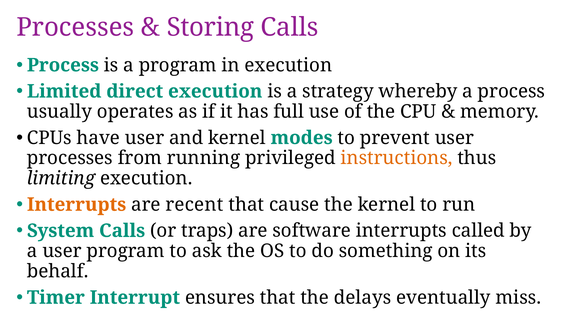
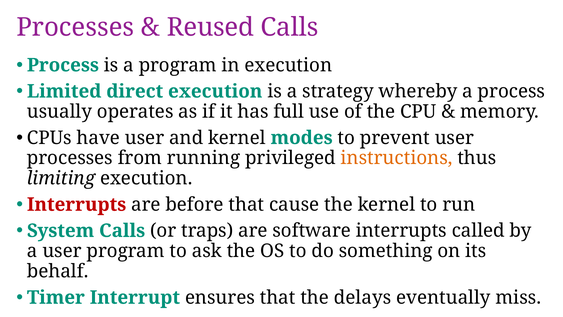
Storing: Storing -> Reused
Interrupts at (77, 204) colour: orange -> red
recent: recent -> before
